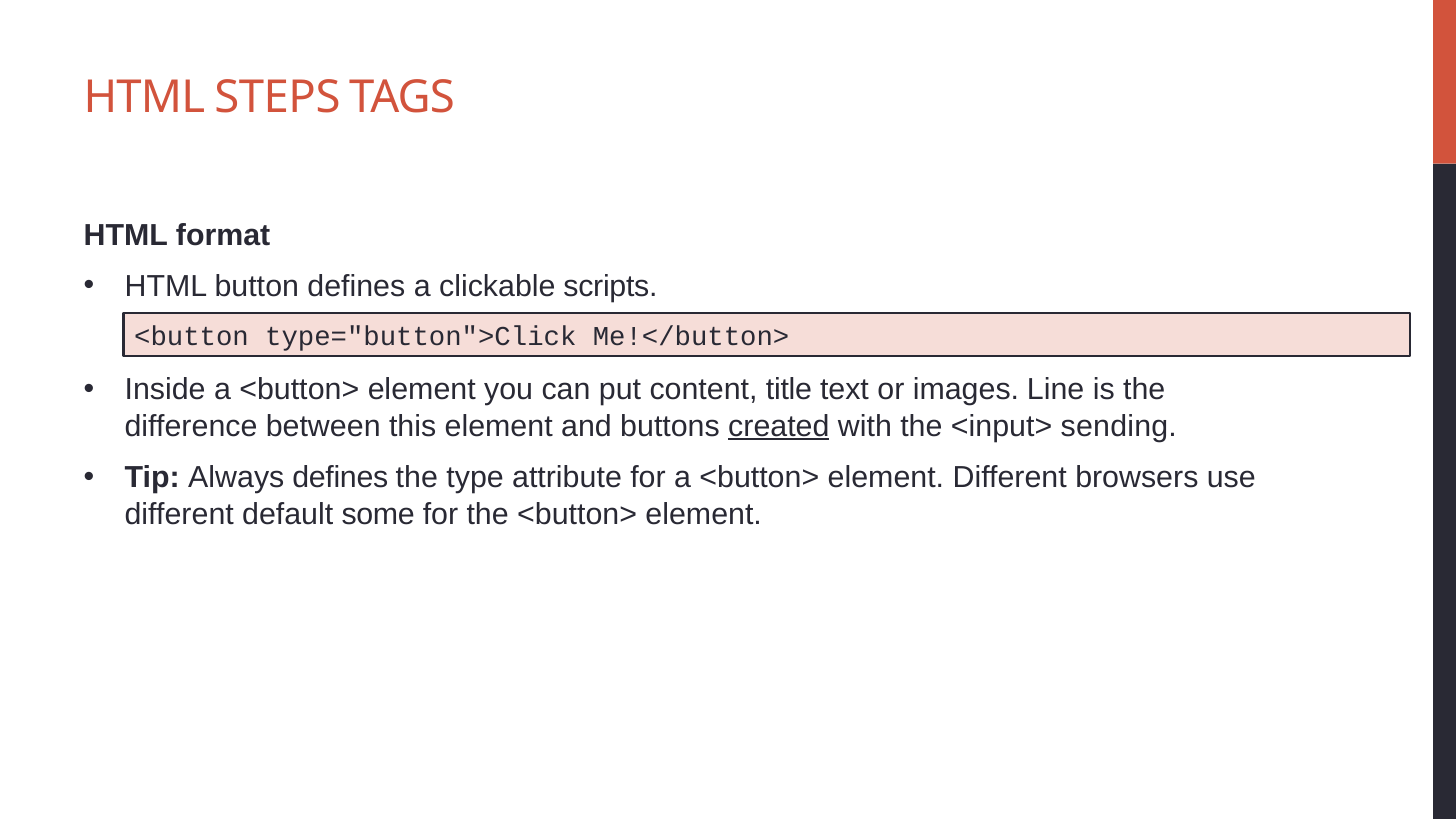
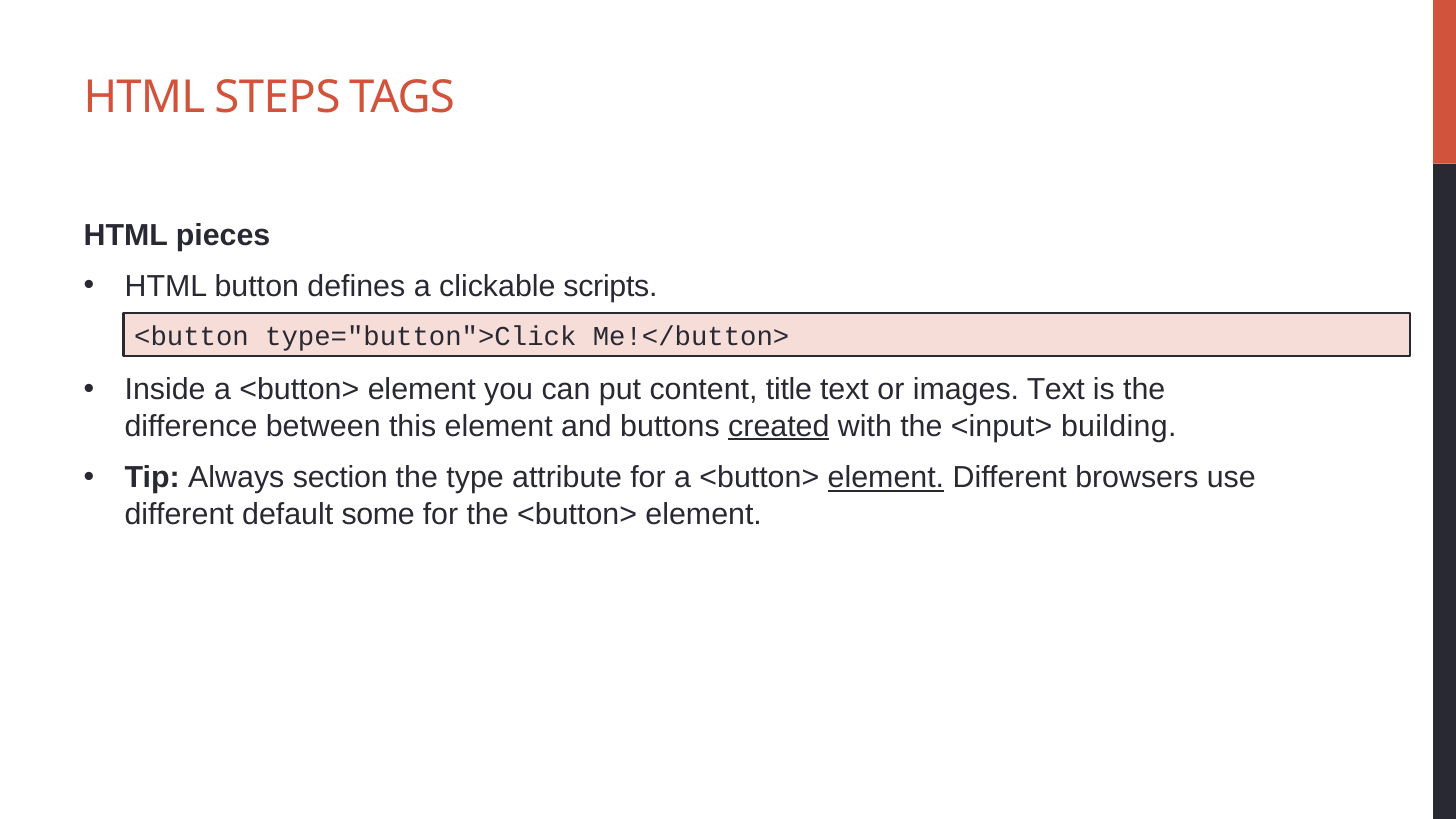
format: format -> pieces
images Line: Line -> Text
sending: sending -> building
Always defines: defines -> section
element at (886, 478) underline: none -> present
